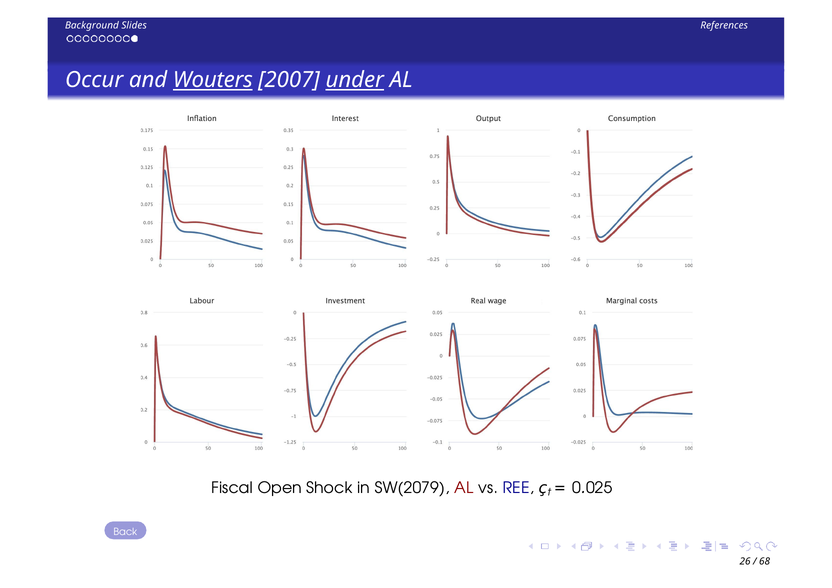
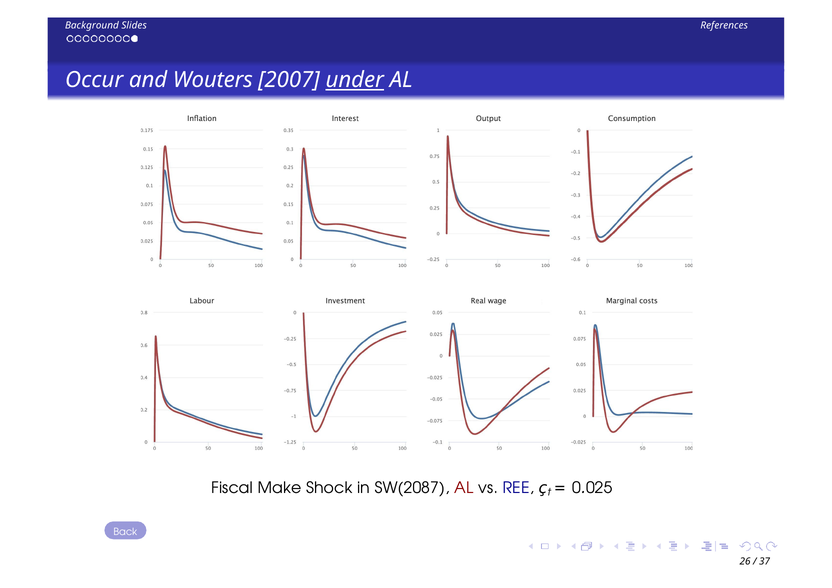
Wouters underline: present -> none
Open: Open -> Make
SW(2079: SW(2079 -> SW(2087
68: 68 -> 37
